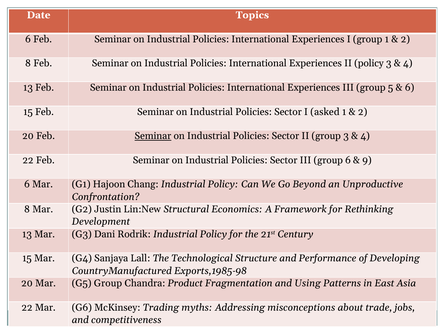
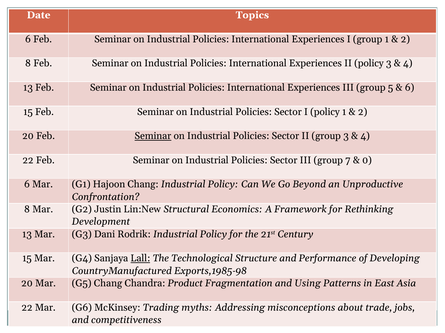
I asked: asked -> policy
group 6: 6 -> 7
9: 9 -> 0
Lall underline: none -> present
G5 Group: Group -> Chang
